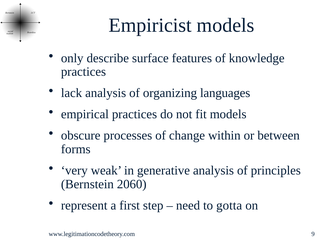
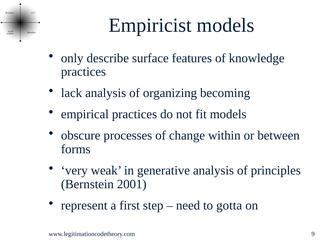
languages: languages -> becoming
2060: 2060 -> 2001
